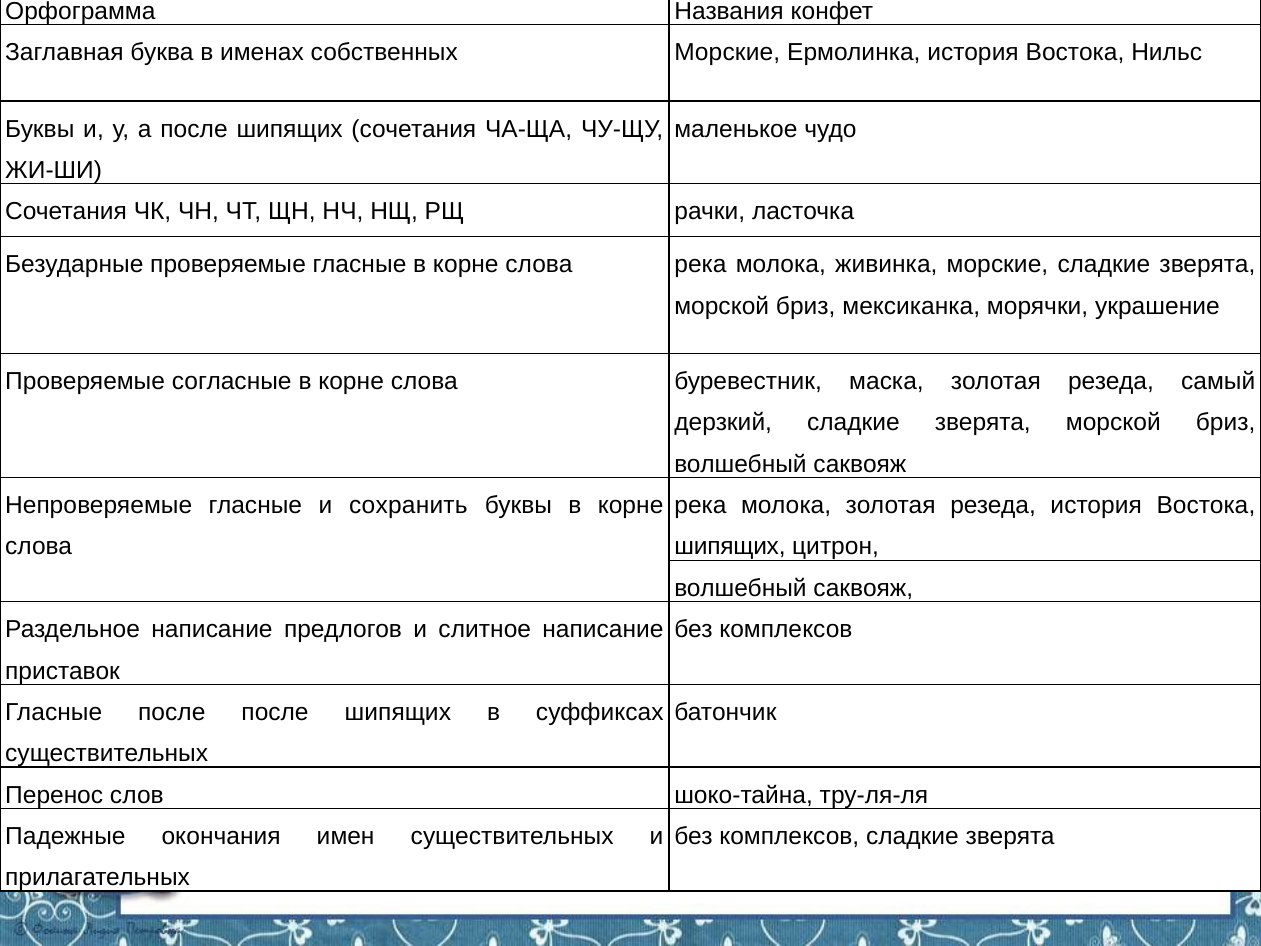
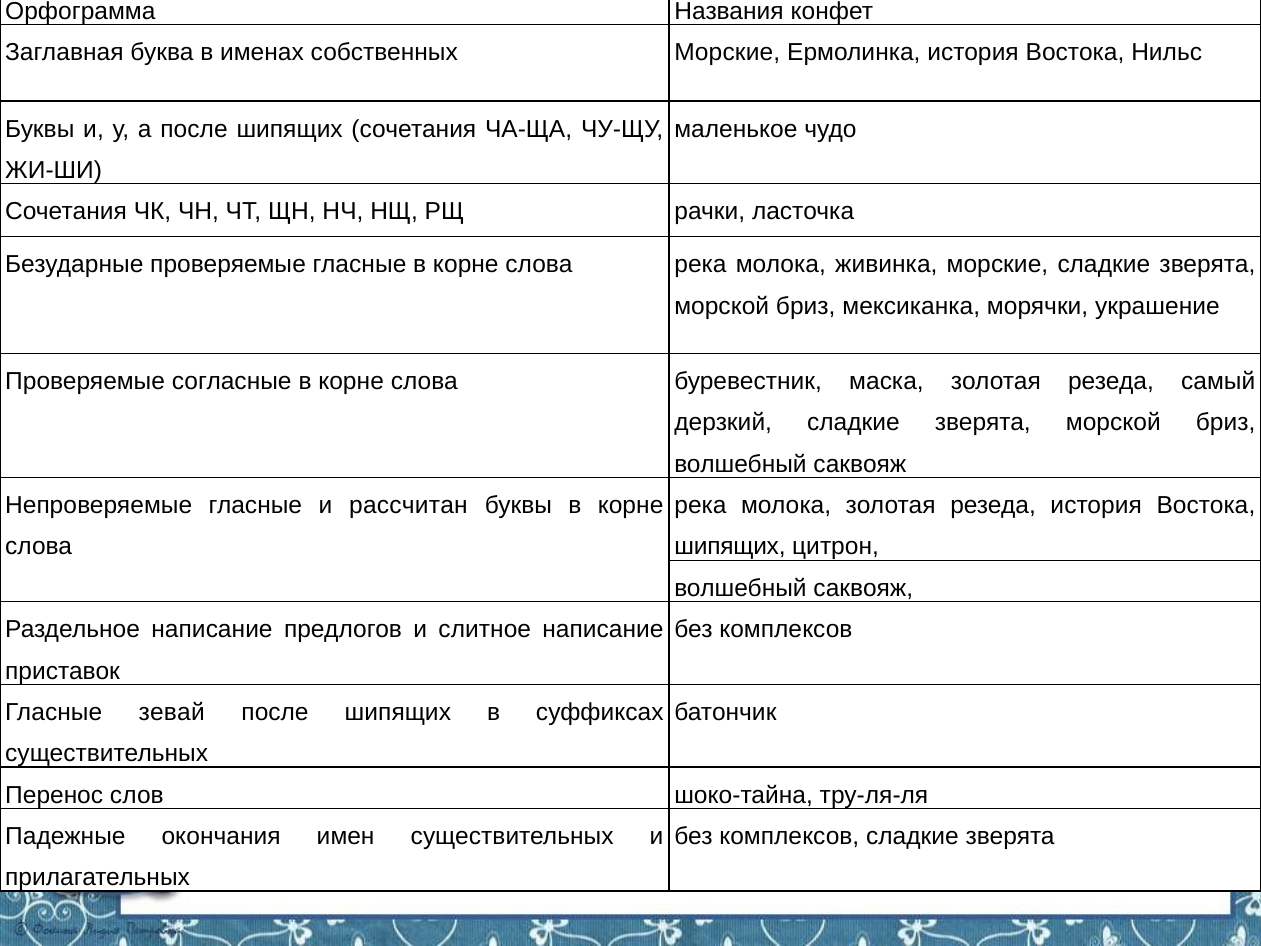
сохранить: сохранить -> рассчитан
Гласные после: после -> зевай
